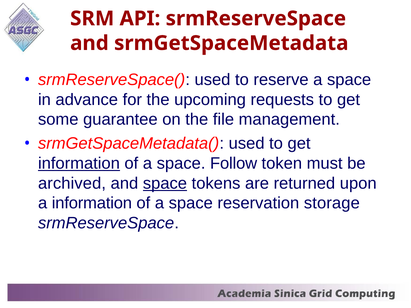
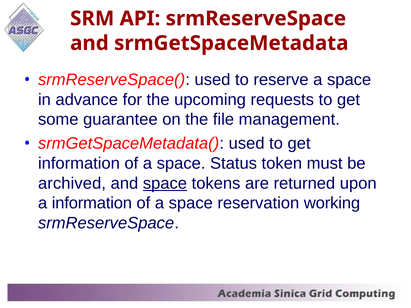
information at (79, 164) underline: present -> none
Follow: Follow -> Status
storage: storage -> working
